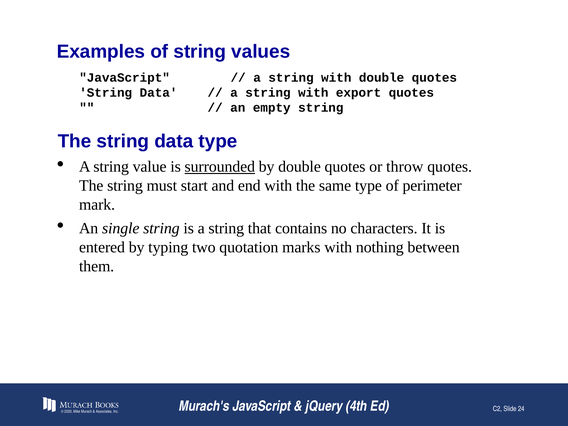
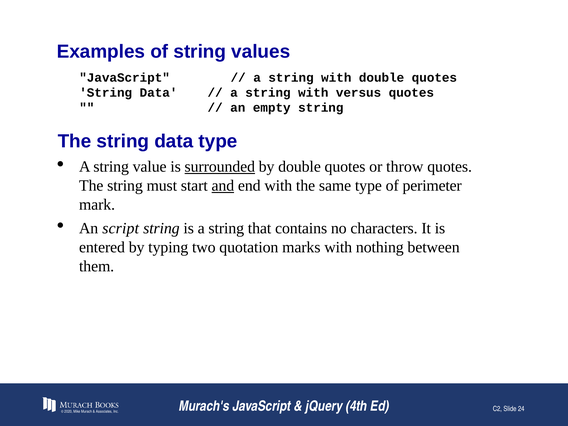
export: export -> versus
and underline: none -> present
single: single -> script
